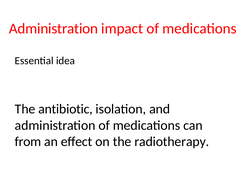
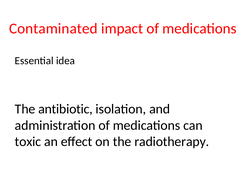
Administration at (53, 29): Administration -> Contaminated
from: from -> toxic
